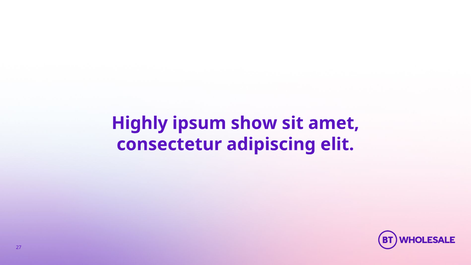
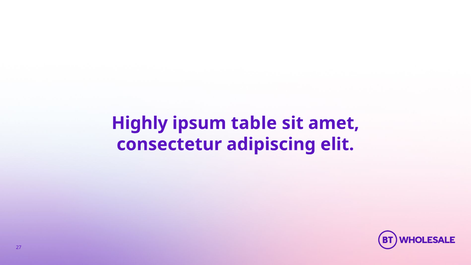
show: show -> table
